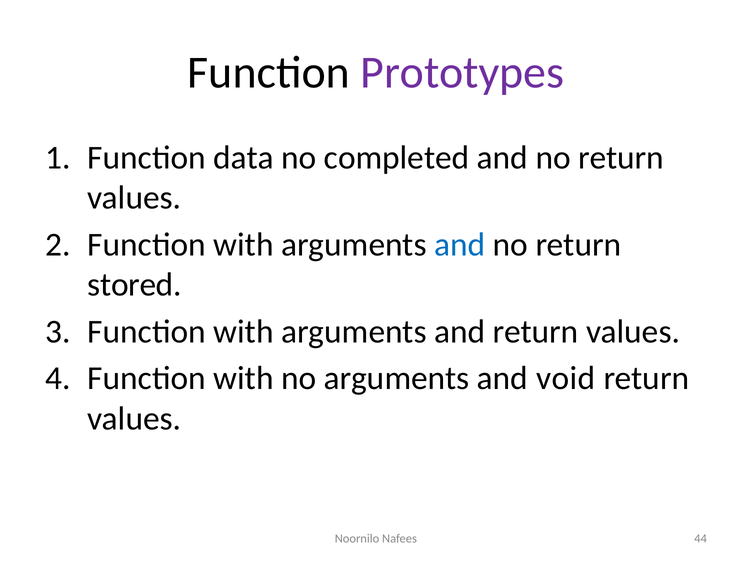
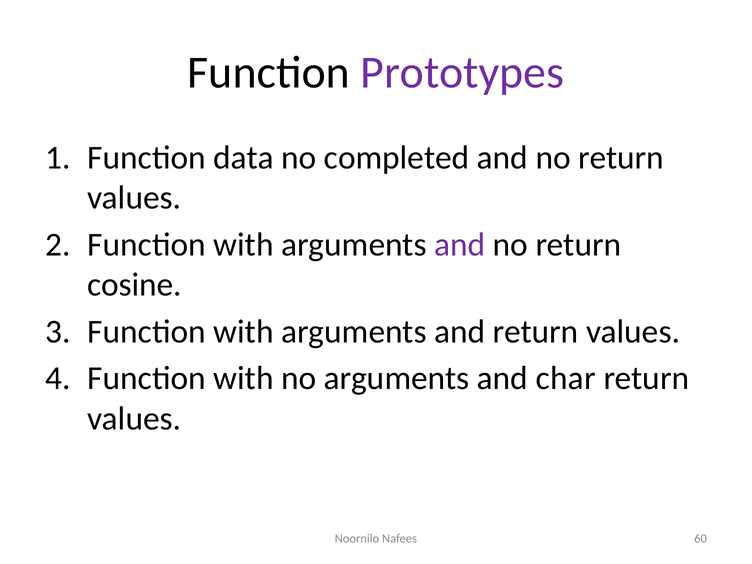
and at (460, 245) colour: blue -> purple
stored: stored -> cosine
void: void -> char
44: 44 -> 60
